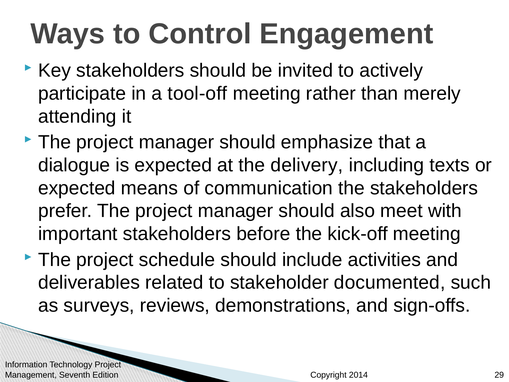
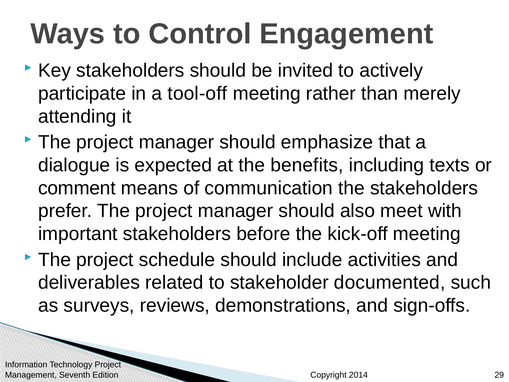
delivery: delivery -> benefits
expected at (77, 188): expected -> comment
